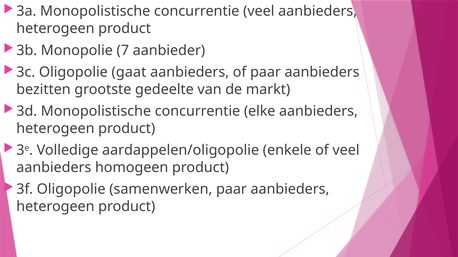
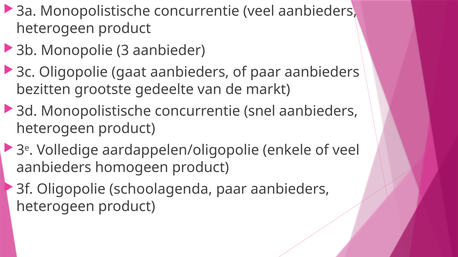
7: 7 -> 3
elke: elke -> snel
samenwerken: samenwerken -> schoolagenda
